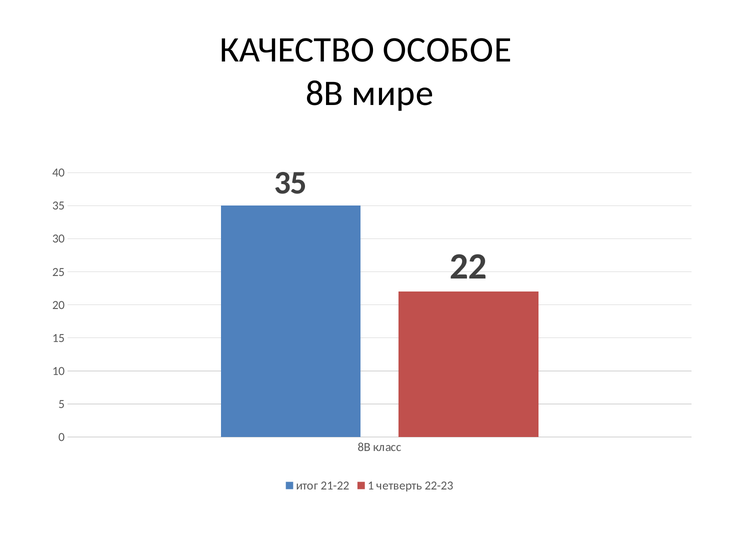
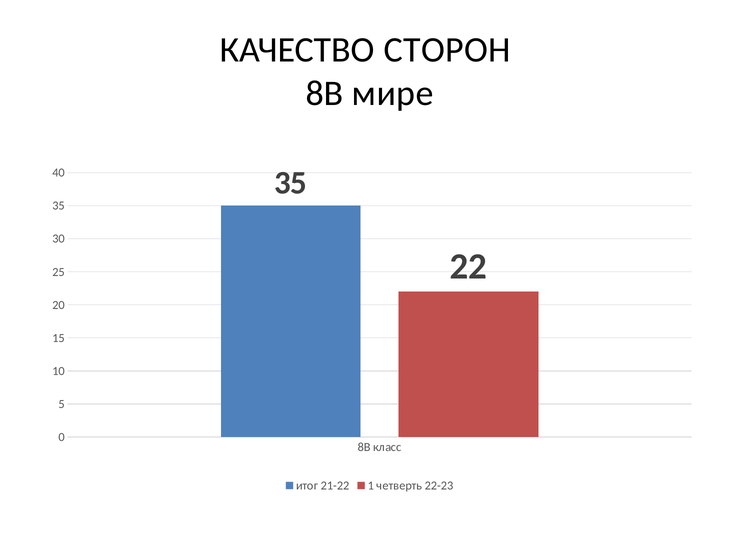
ОСОБОЕ: ОСОБОЕ -> СТОРОН
